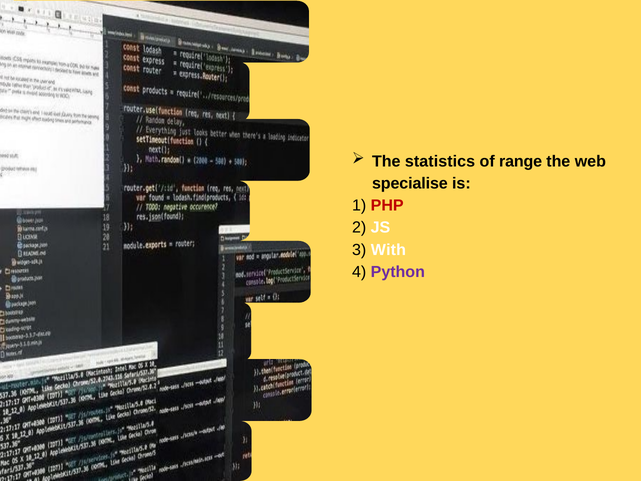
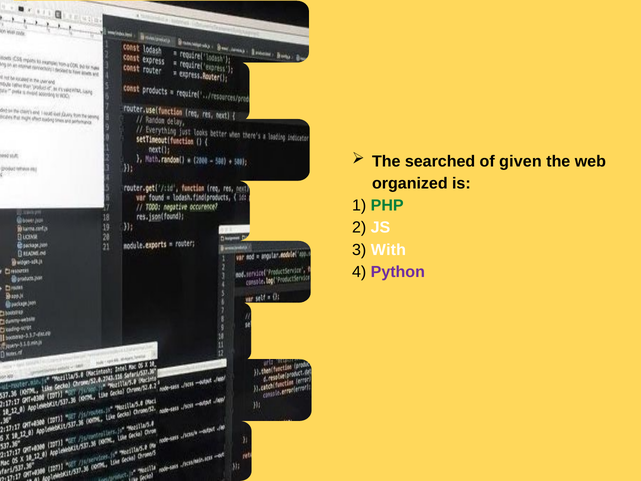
statistics: statistics -> searched
range: range -> given
specialise: specialise -> organized
PHP colour: red -> green
